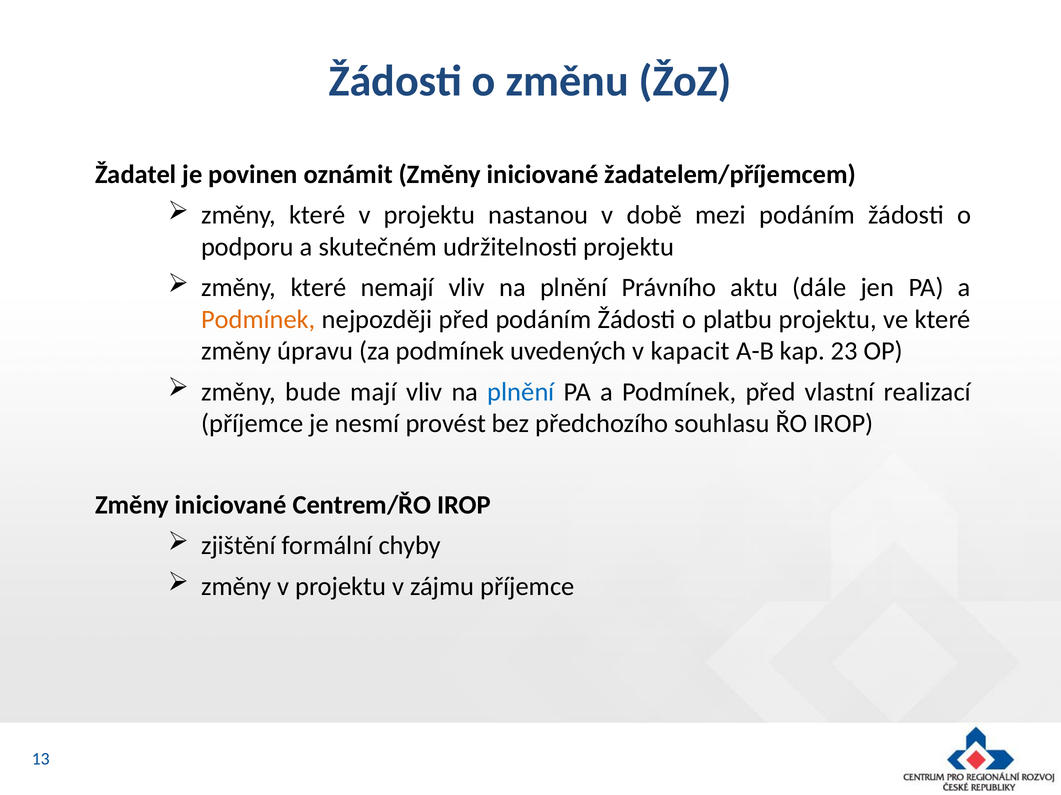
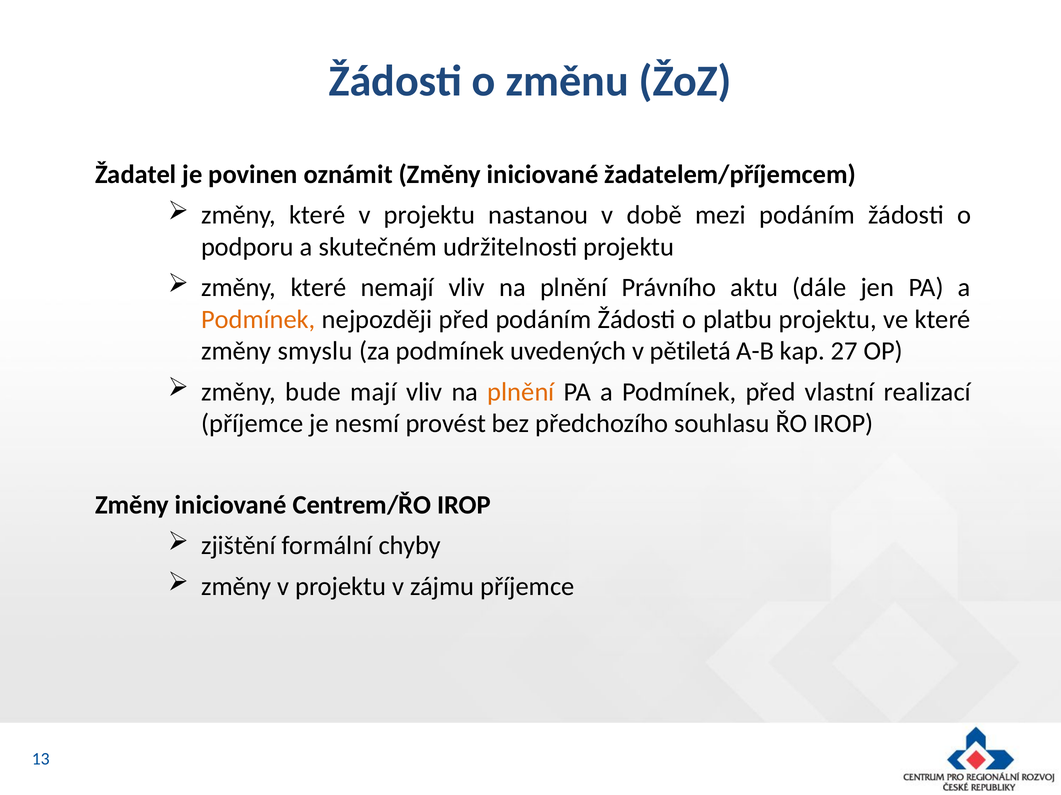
úpravu: úpravu -> smyslu
kapacit: kapacit -> pětiletá
23: 23 -> 27
plnění at (521, 392) colour: blue -> orange
